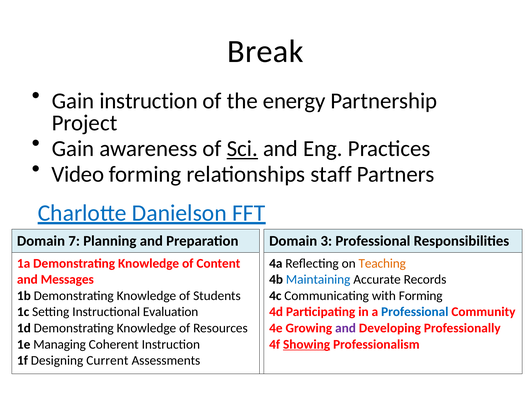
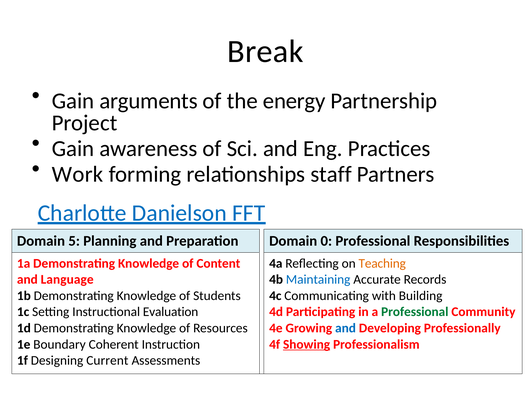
Gain instruction: instruction -> arguments
Sci underline: present -> none
Video: Video -> Work
7: 7 -> 5
3: 3 -> 0
Messages: Messages -> Language
with Forming: Forming -> Building
Professional at (415, 312) colour: blue -> green
and at (346, 328) colour: purple -> blue
Managing: Managing -> Boundary
